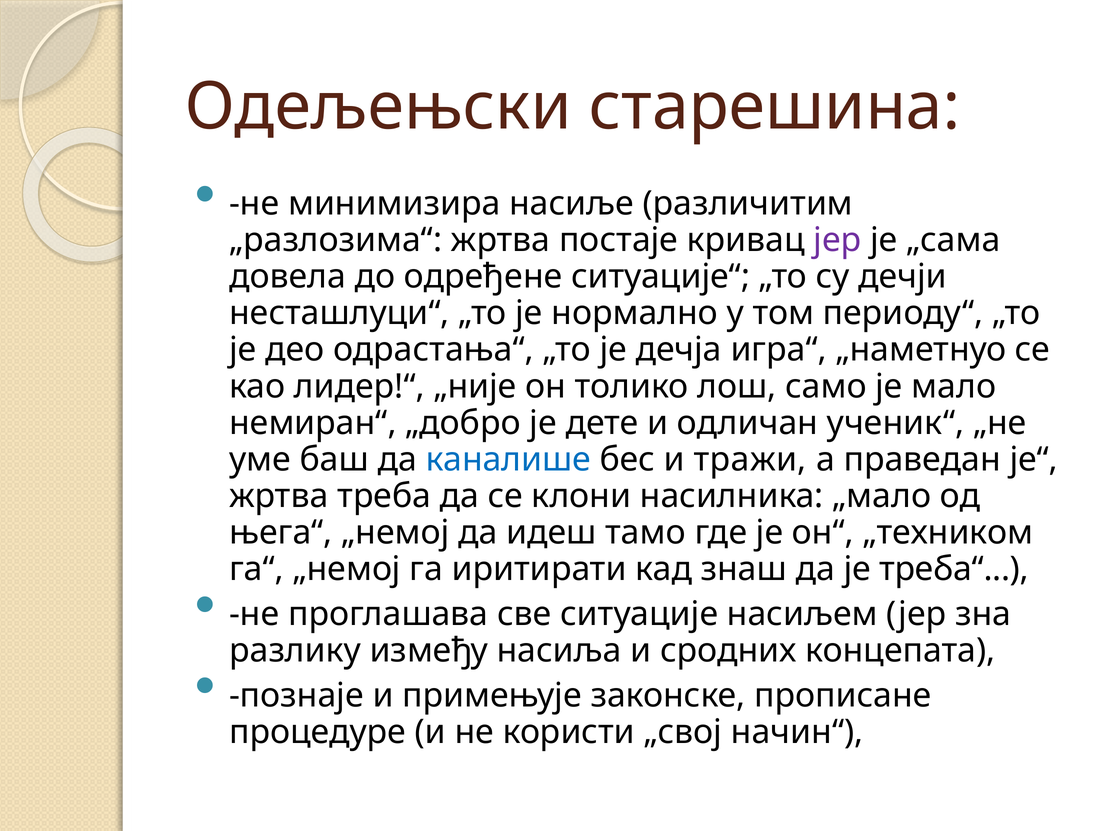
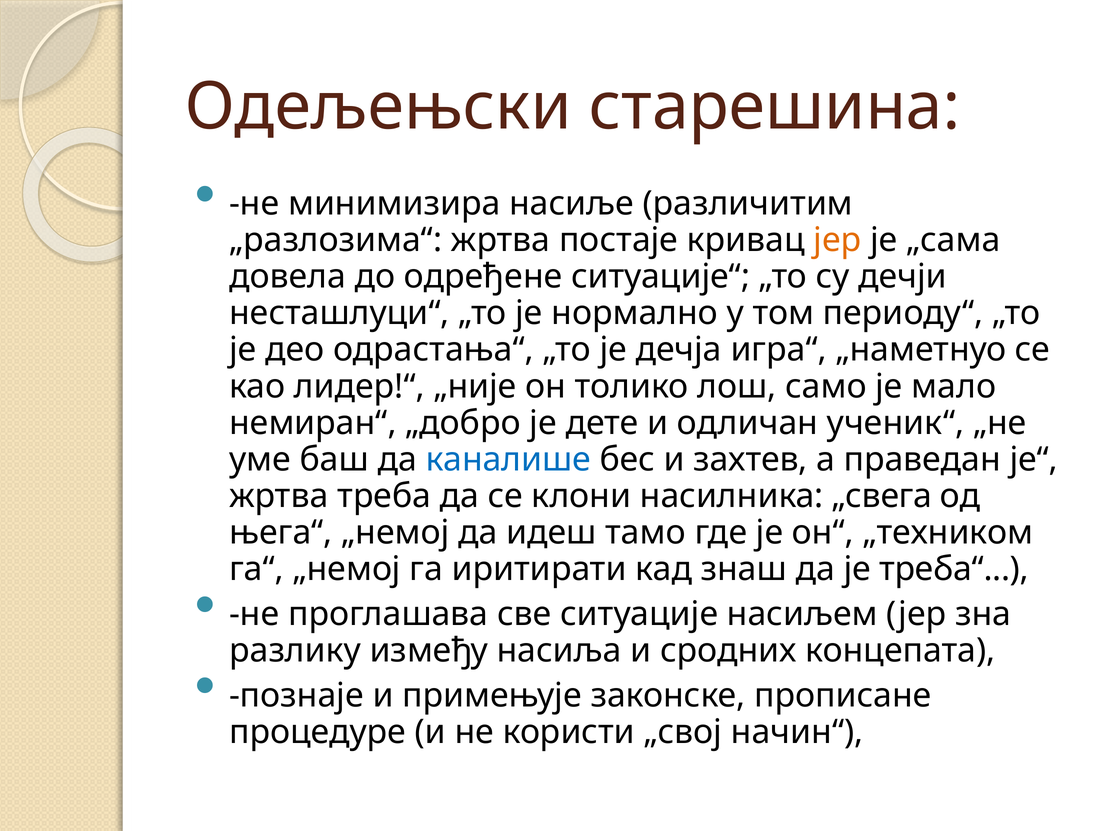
јер at (837, 240) colour: purple -> orange
тражи: тражи -> захтев
„мало: „мало -> „свега
